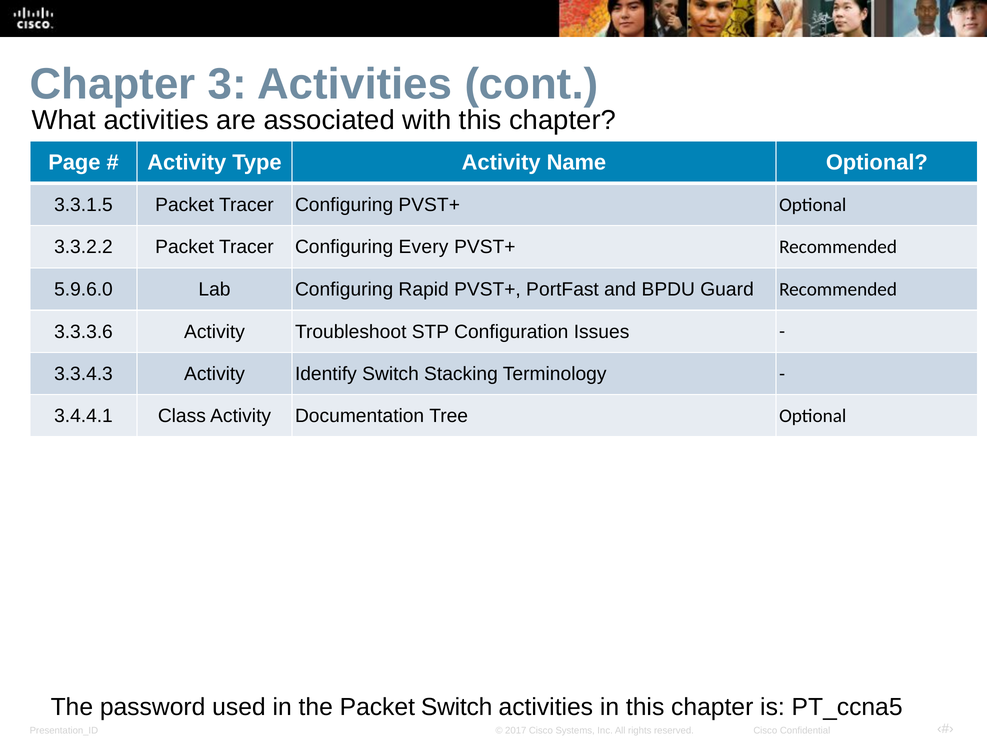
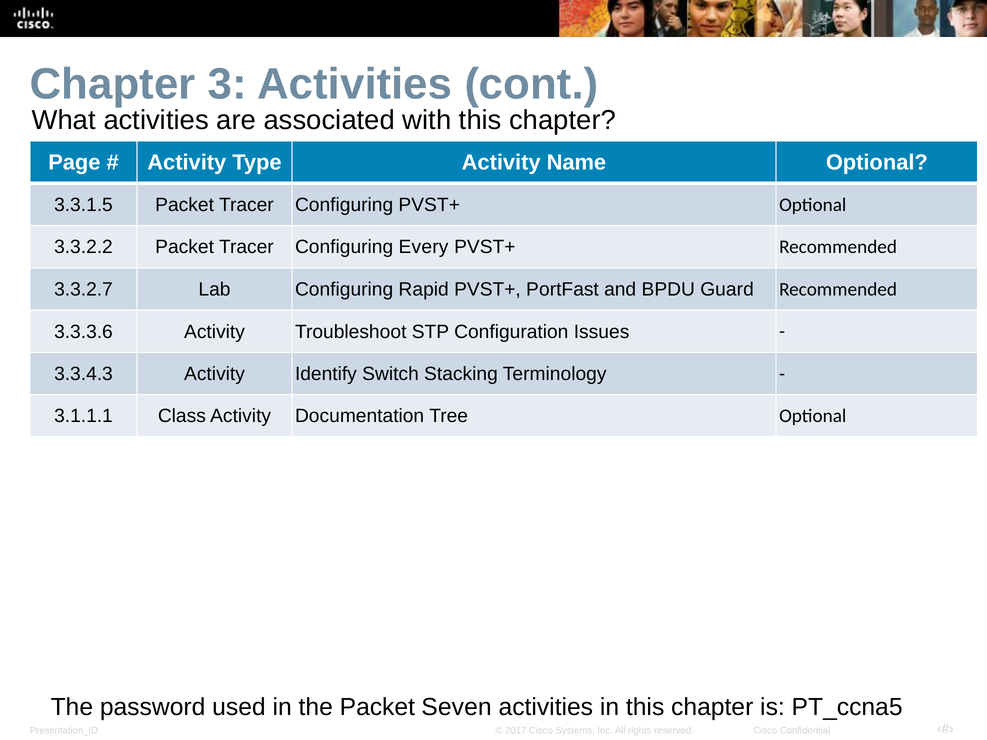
5.9.6.0: 5.9.6.0 -> 3.3.2.7
3.4.4.1: 3.4.4.1 -> 3.1.1.1
Packet Switch: Switch -> Seven
